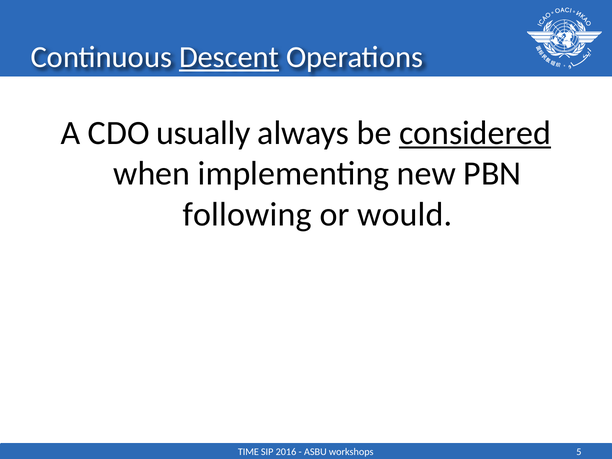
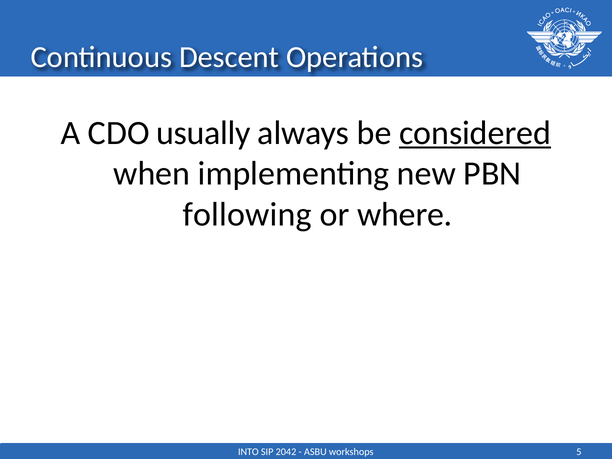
Descent underline: present -> none
would: would -> where
TIME: TIME -> INTO
2016: 2016 -> 2042
